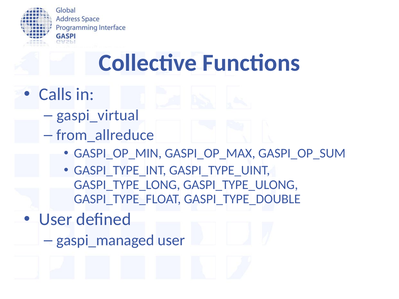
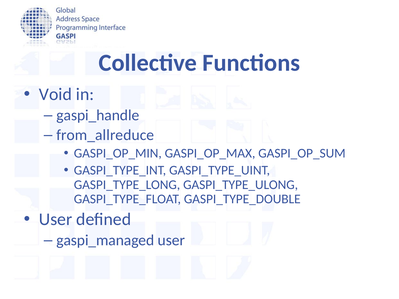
Calls: Calls -> Void
gaspi_virtual: gaspi_virtual -> gaspi_handle
